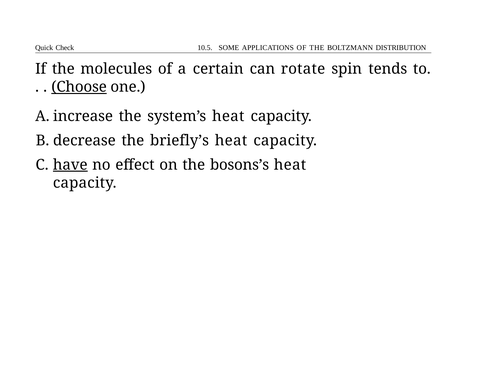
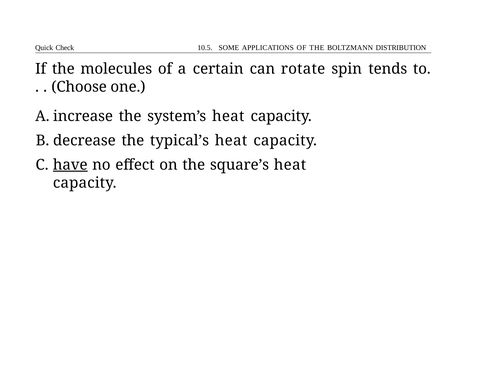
Choose underline: present -> none
briefly’s: briefly’s -> typical’s
bosons’s: bosons’s -> square’s
